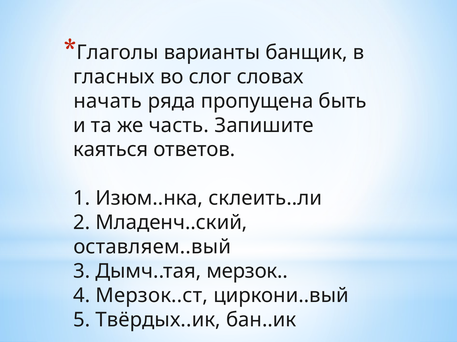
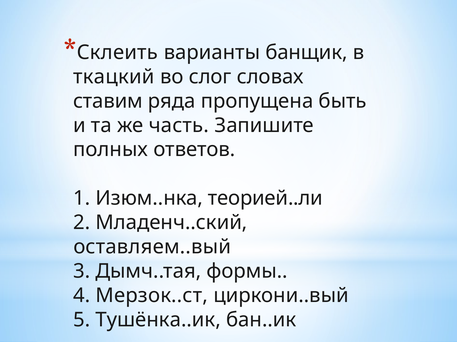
Глаголы: Глаголы -> Склеить
гласных: гласных -> ткацкий
начать: начать -> ставим
каяться: каяться -> полных
склеить..ли: склеить..ли -> теорией..ли
мерзок: мерзок -> формы
Твёрдых..ик: Твёрдых..ик -> Тушёнка..ик
